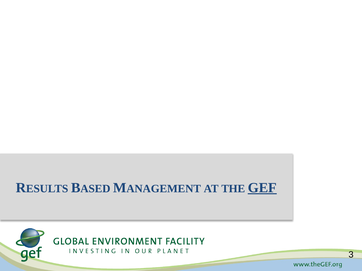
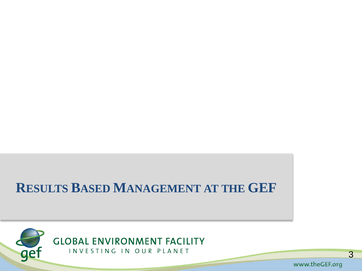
GEF underline: present -> none
